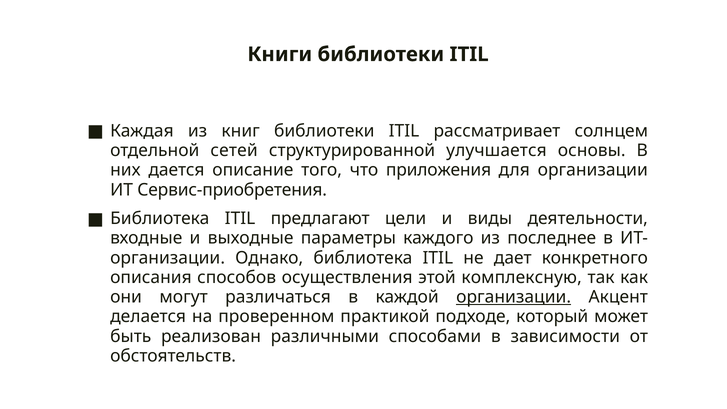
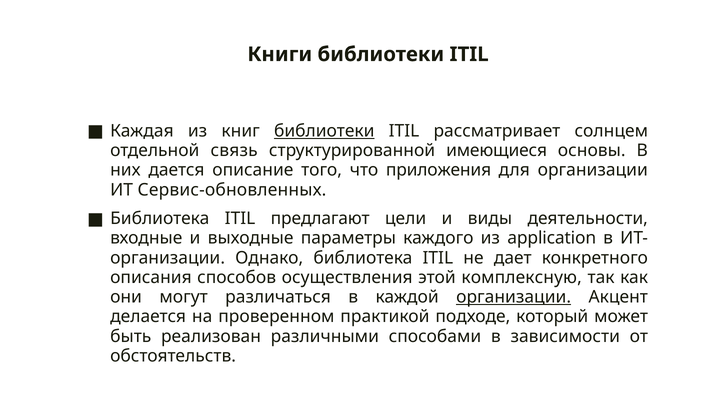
библиотеки at (324, 131) underline: none -> present
сетей: сетей -> связь
улучшается: улучшается -> имеющиеся
Сервис-приобретения: Сервис-приобретения -> Сервис-обновленных
последнее: последнее -> application
